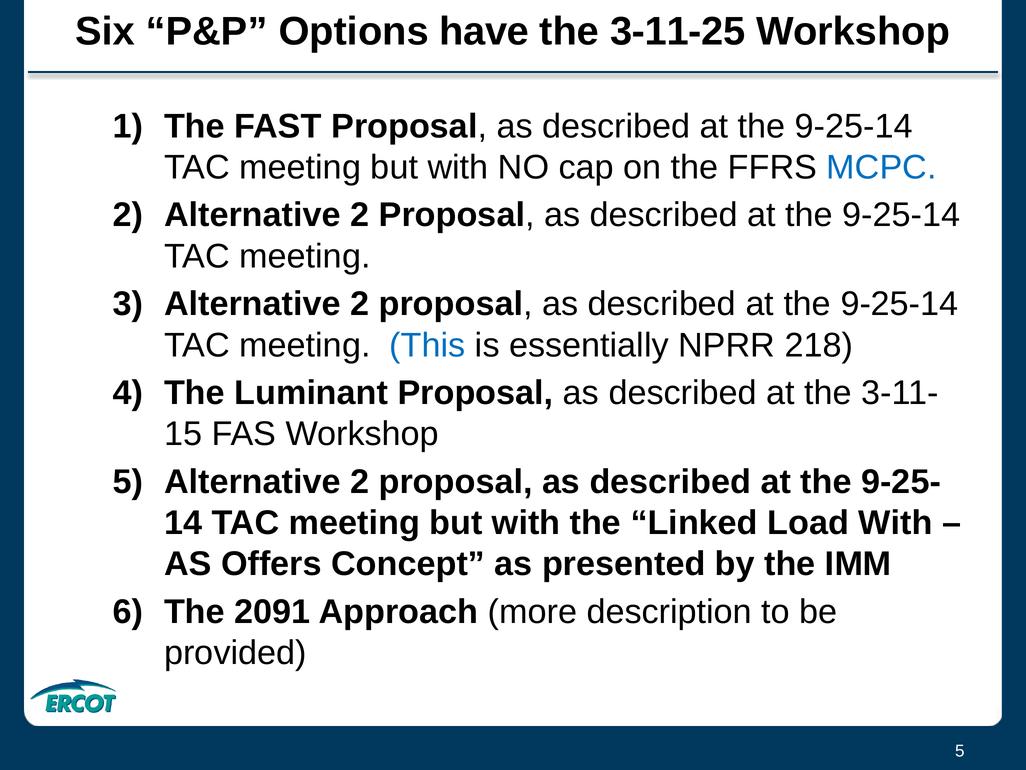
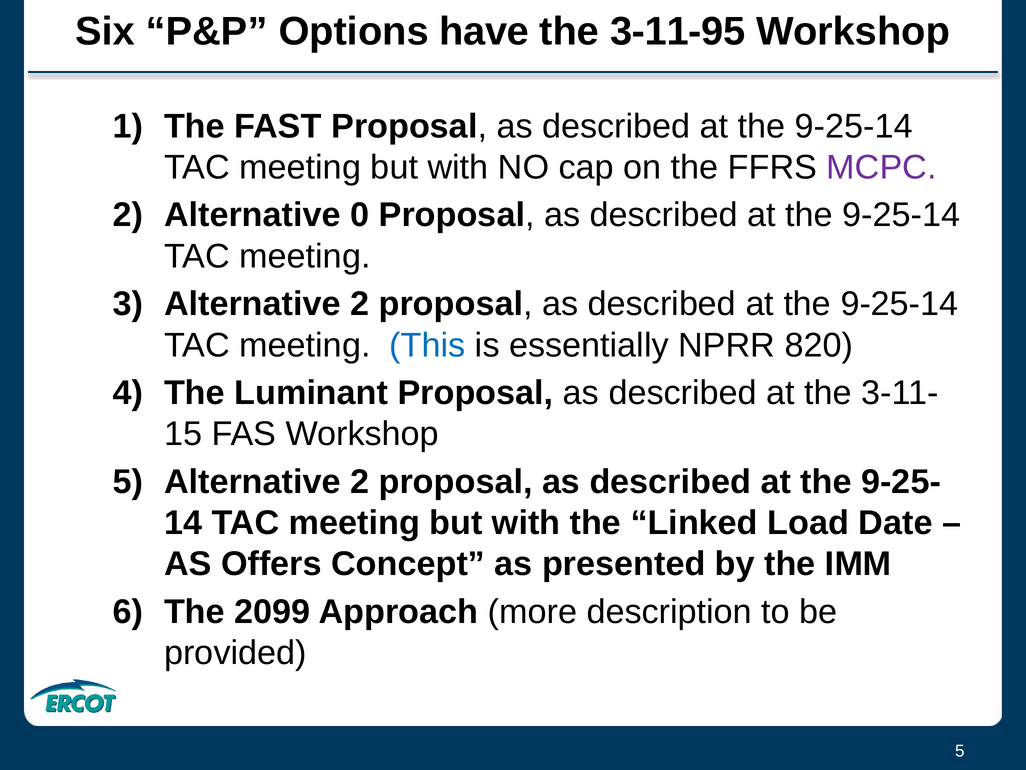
3-11-25: 3-11-25 -> 3-11-95
MCPC colour: blue -> purple
2 Alternative 2: 2 -> 0
218: 218 -> 820
Load With: With -> Date
2091: 2091 -> 2099
